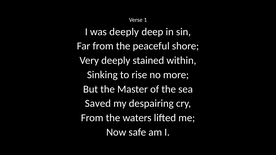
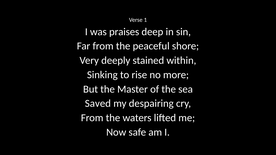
was deeply: deeply -> praises
